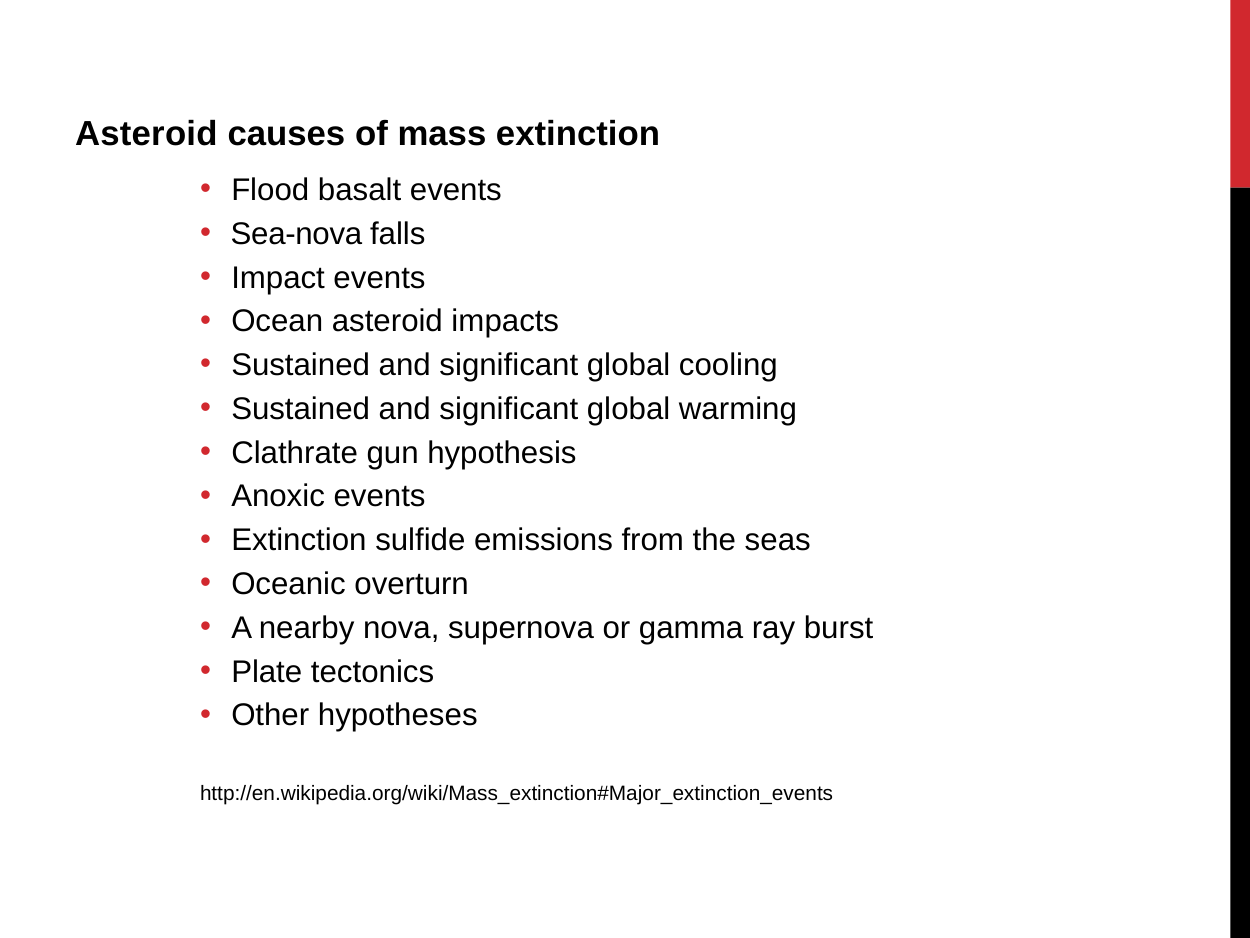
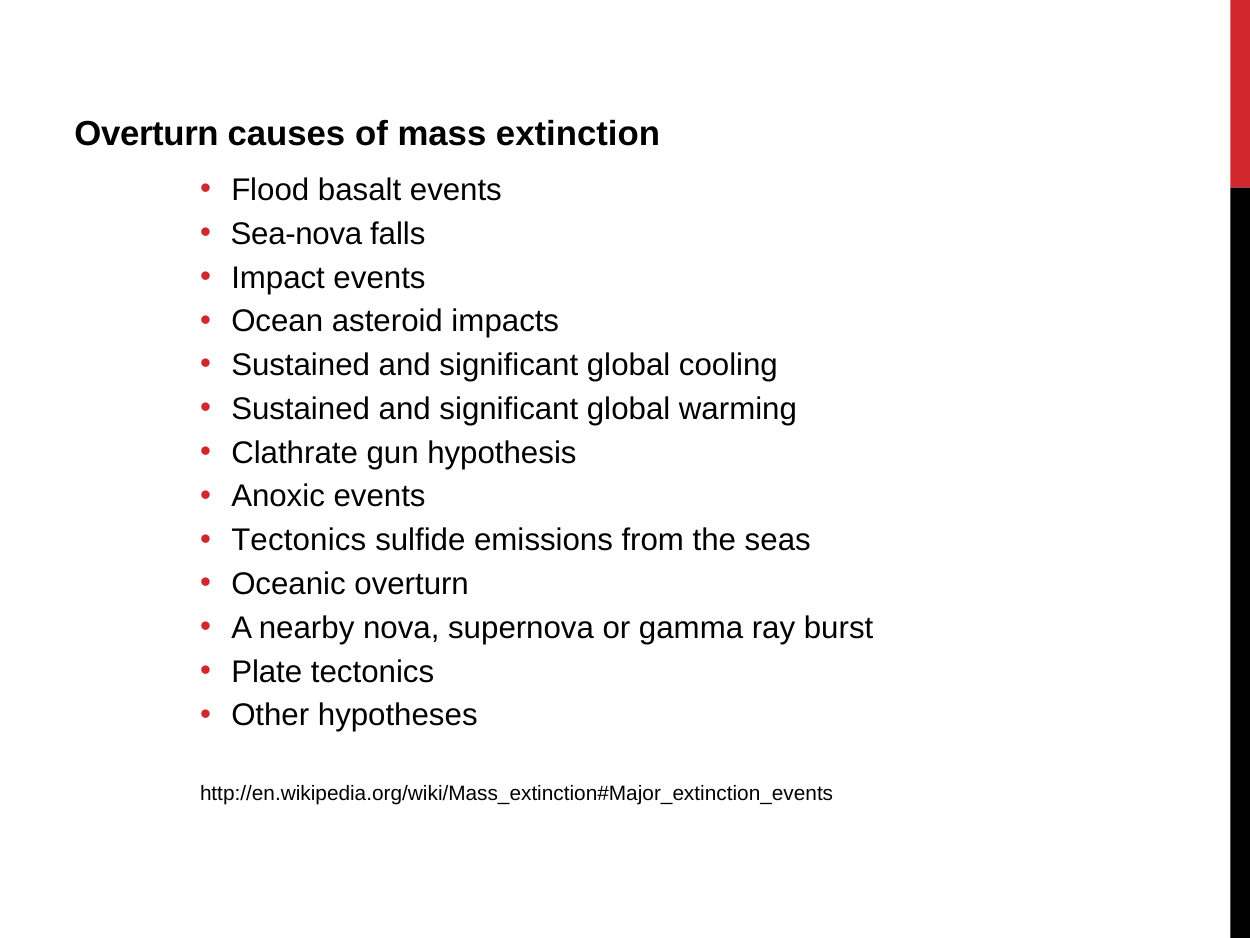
Asteroid at (146, 134): Asteroid -> Overturn
Extinction at (299, 540): Extinction -> Tectonics
